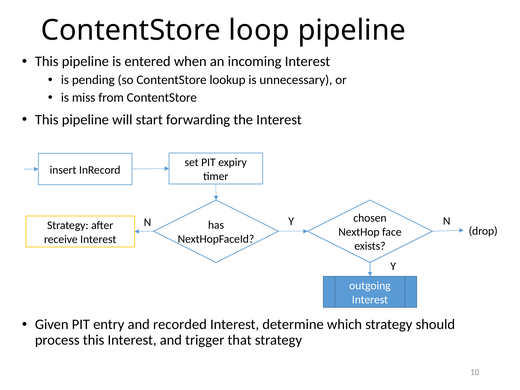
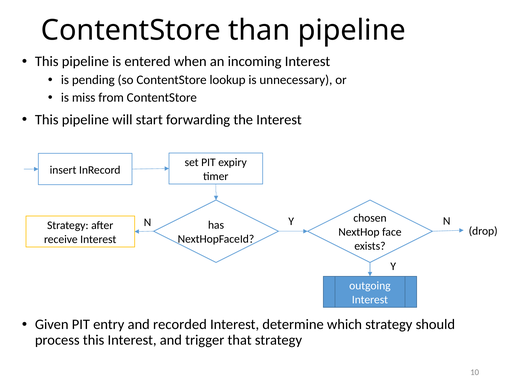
loop: loop -> than
